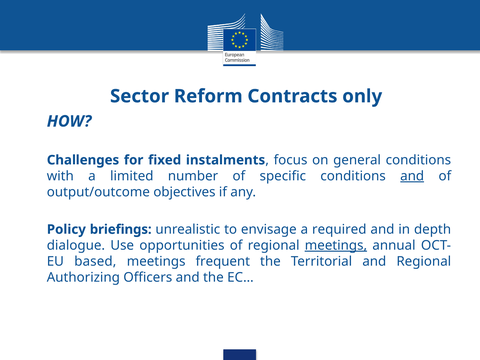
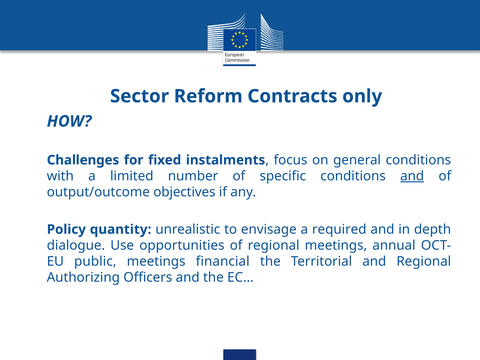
briefings: briefings -> quantity
meetings at (336, 245) underline: present -> none
based: based -> public
frequent: frequent -> financial
